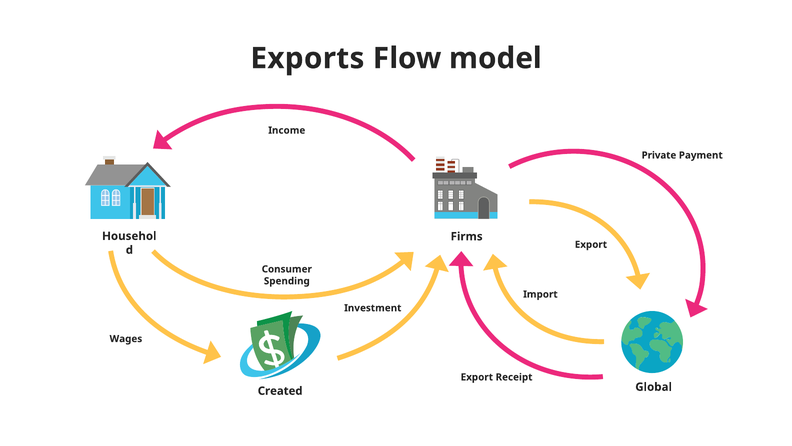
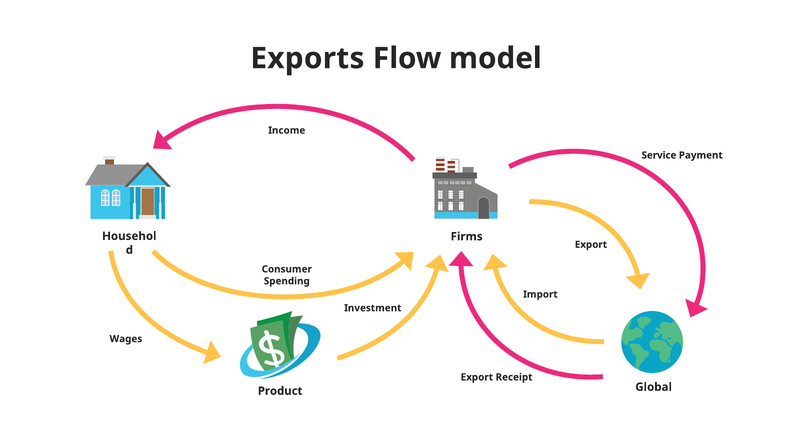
Private: Private -> Service
Created: Created -> Product
